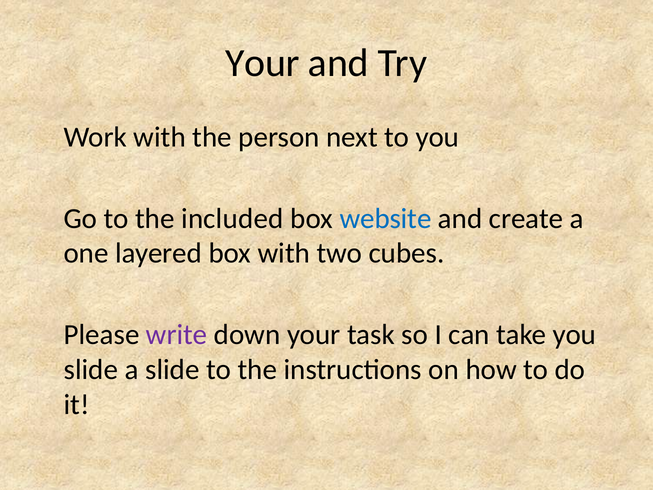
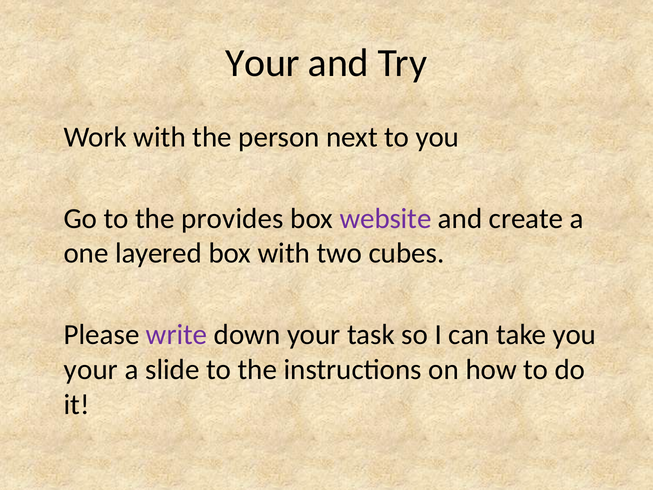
included: included -> provides
website colour: blue -> purple
slide at (91, 369): slide -> your
